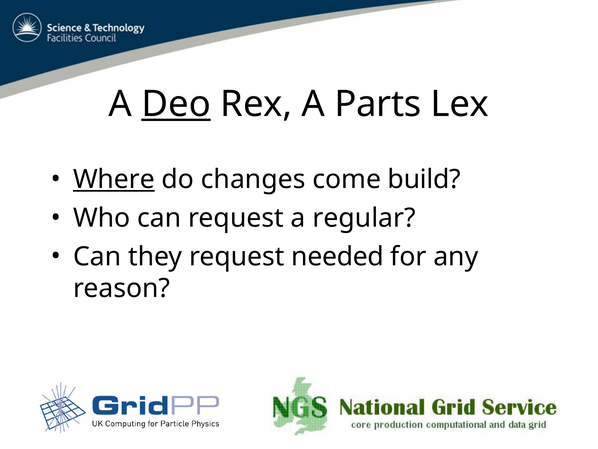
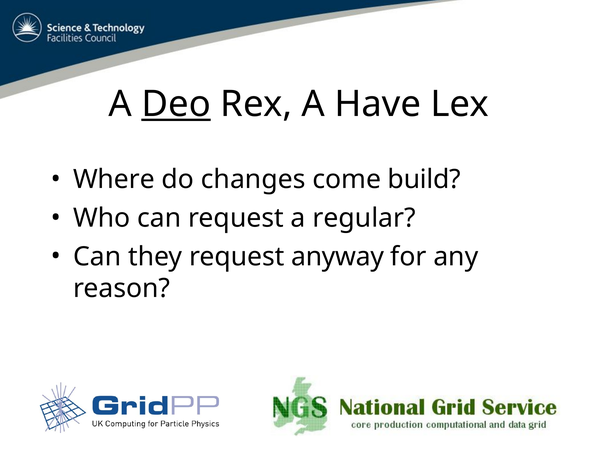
Parts: Parts -> Have
Where underline: present -> none
needed: needed -> anyway
